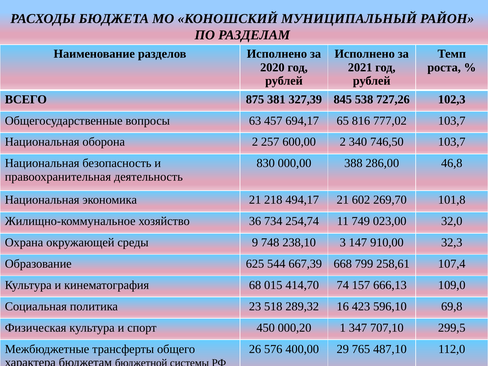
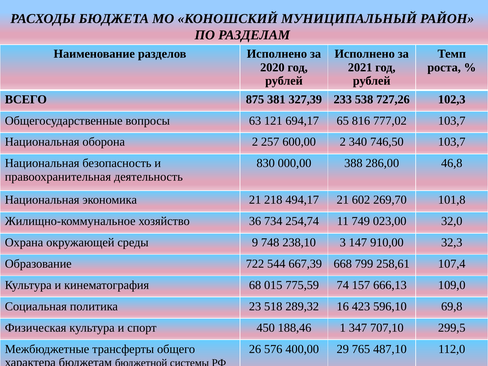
845: 845 -> 233
457: 457 -> 121
625: 625 -> 722
414,70: 414,70 -> 775,59
000,20: 000,20 -> 188,46
